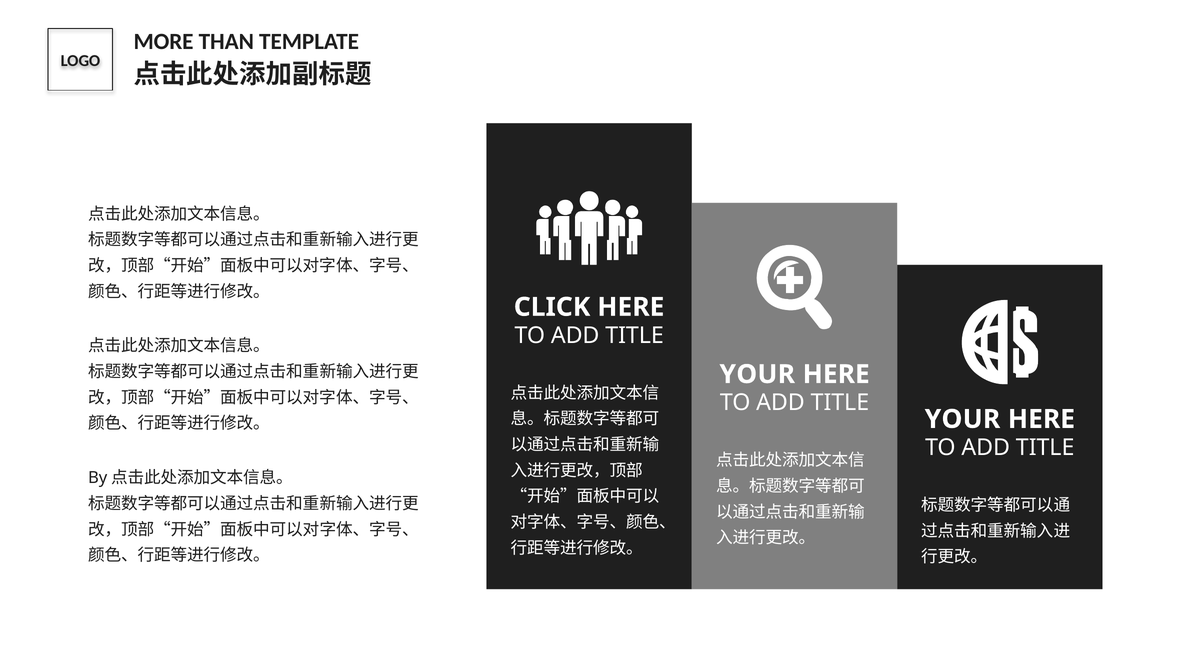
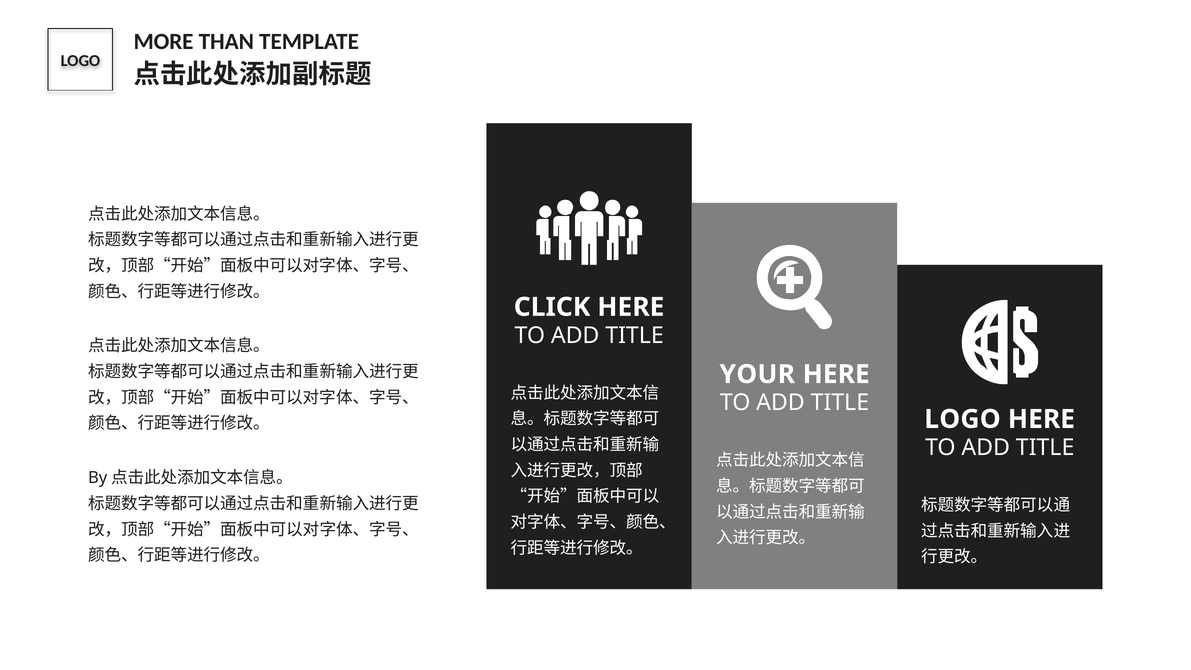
YOUR at (962, 419): YOUR -> LOGO
